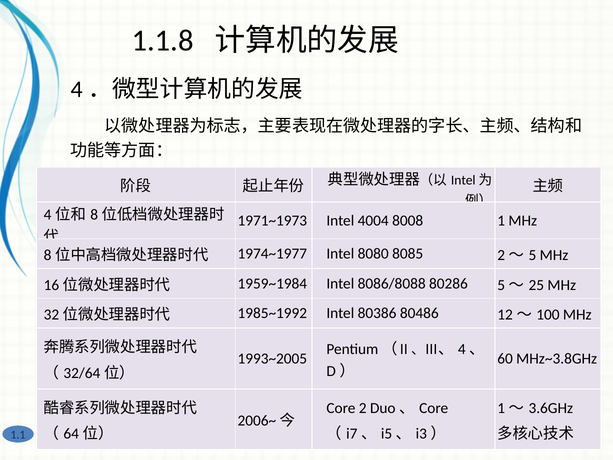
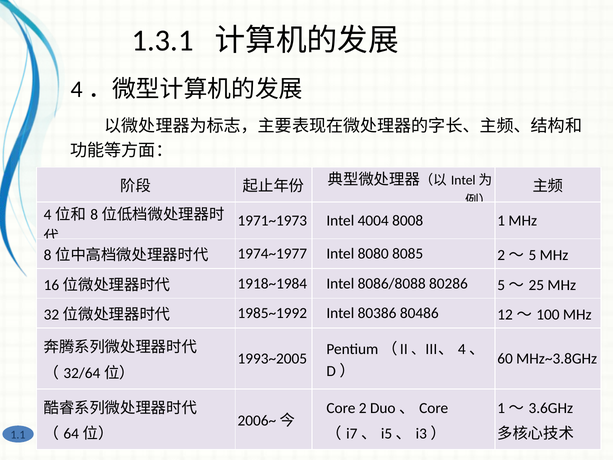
1.1.8: 1.1.8 -> 1.3.1
1959~1984: 1959~1984 -> 1918~1984
